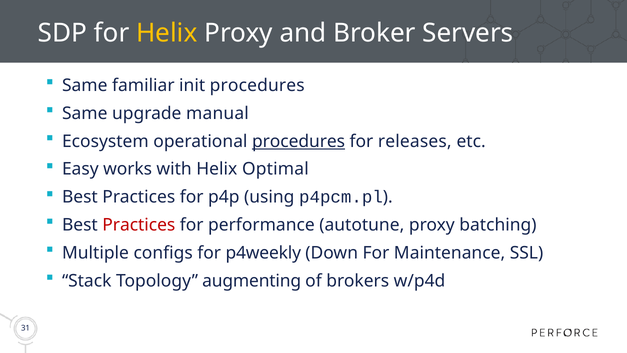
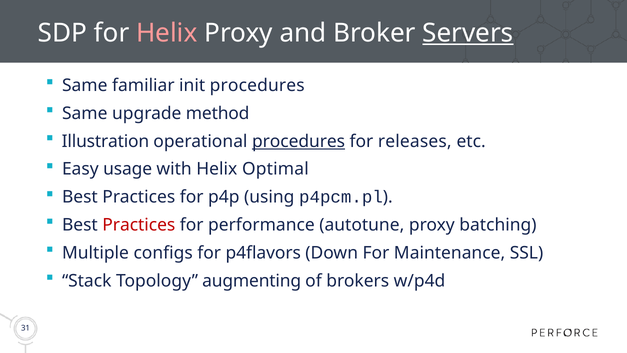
Helix at (167, 33) colour: yellow -> pink
Servers underline: none -> present
manual: manual -> method
Ecosystem: Ecosystem -> Illustration
works: works -> usage
p4weekly: p4weekly -> p4flavors
